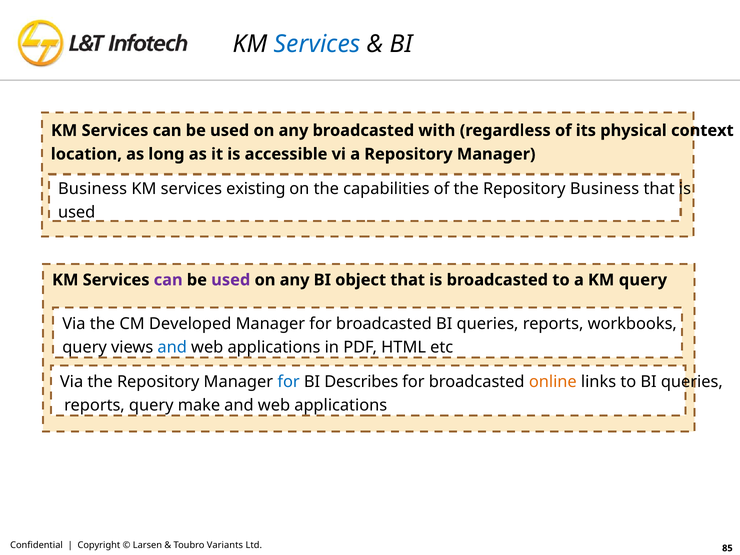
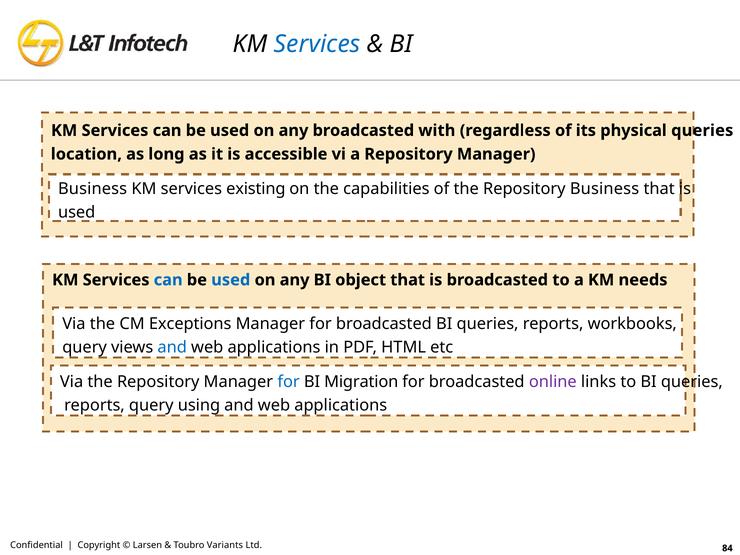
physical context: context -> queries
can at (168, 280) colour: purple -> blue
used at (231, 280) colour: purple -> blue
KM query: query -> needs
Developed: Developed -> Exceptions
Describes: Describes -> Migration
online colour: orange -> purple
make: make -> using
85: 85 -> 84
